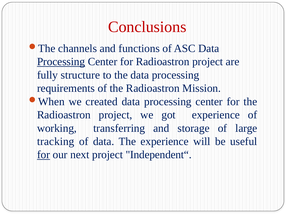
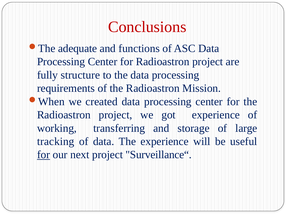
channels: channels -> adequate
Processing at (61, 62) underline: present -> none
Independent“: Independent“ -> Surveillance“
